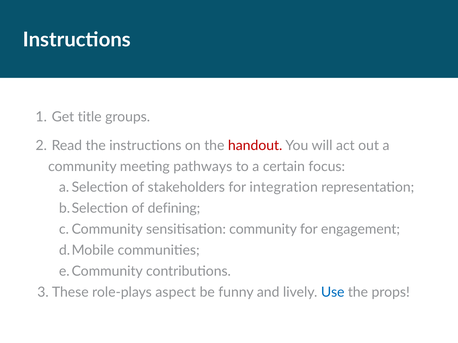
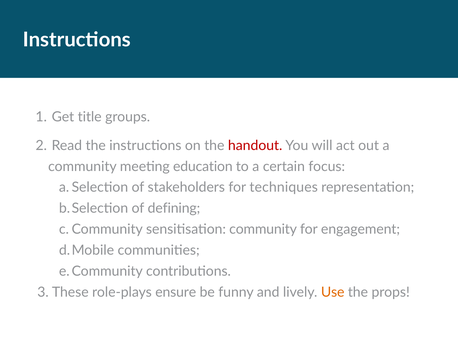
pathways: pathways -> education
integration: integration -> techniques
aspect: aspect -> ensure
Use colour: blue -> orange
